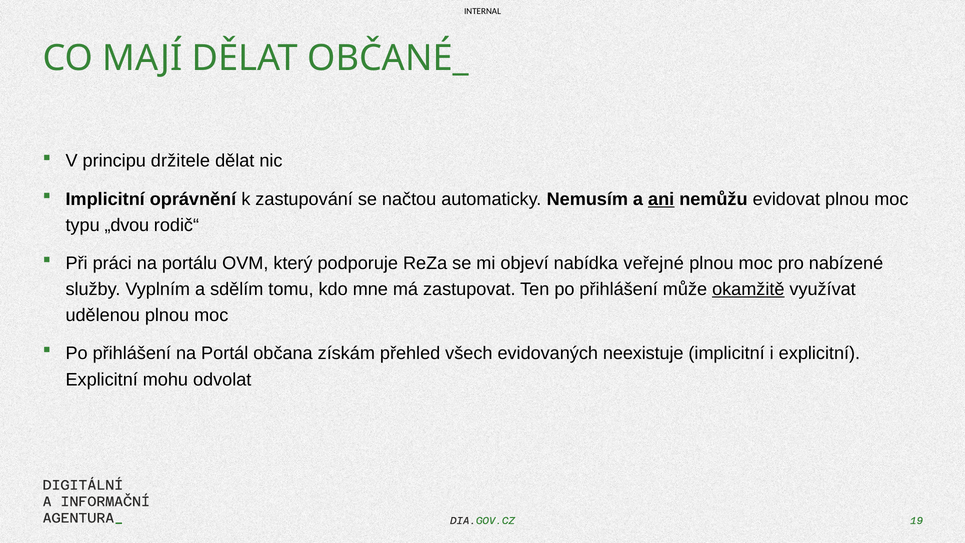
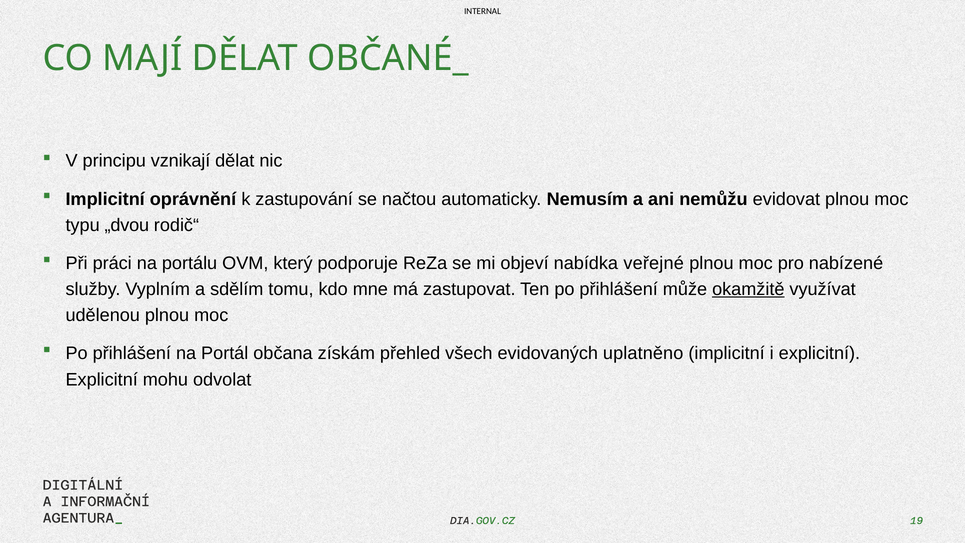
držitele: držitele -> vznikají
ani underline: present -> none
neexistuje: neexistuje -> uplatněno
